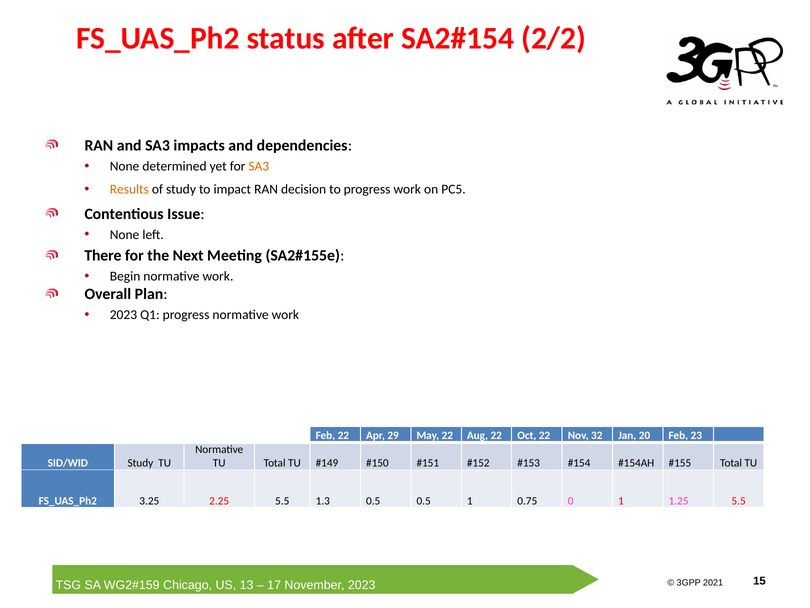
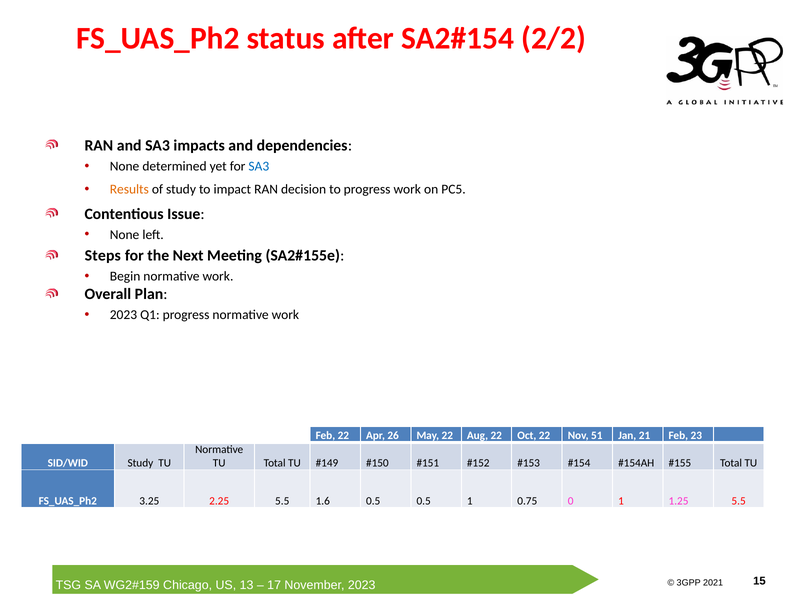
SA3 at (259, 166) colour: orange -> blue
There: There -> Steps
29: 29 -> 26
32: 32 -> 51
20: 20 -> 21
1.3: 1.3 -> 1.6
